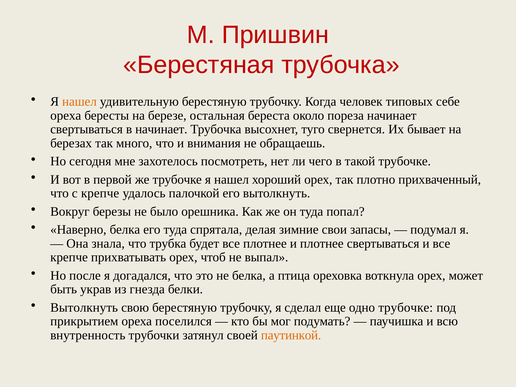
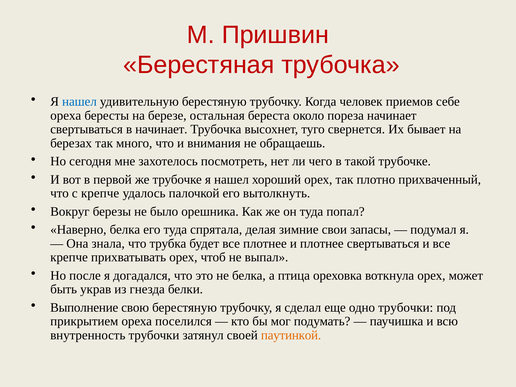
нашел at (79, 102) colour: orange -> blue
типовых: типовых -> приемов
Вытолкнуть at (84, 307): Вытолкнуть -> Выполнение
одно трубочке: трубочке -> трубочки
